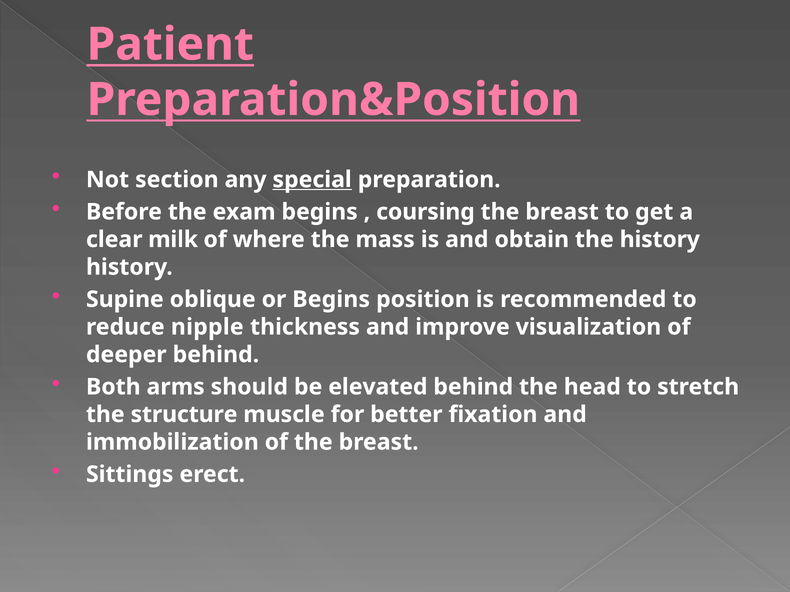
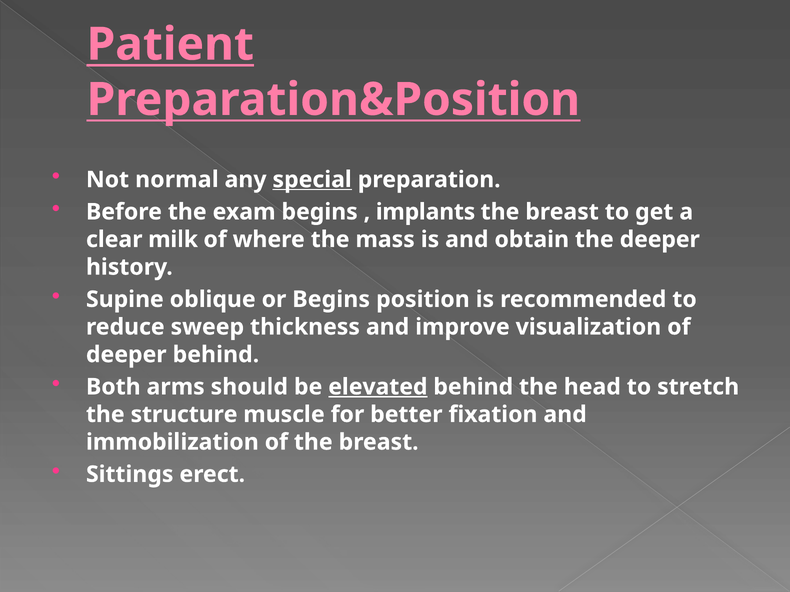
section: section -> normal
coursing: coursing -> implants
the history: history -> deeper
nipple: nipple -> sweep
elevated underline: none -> present
